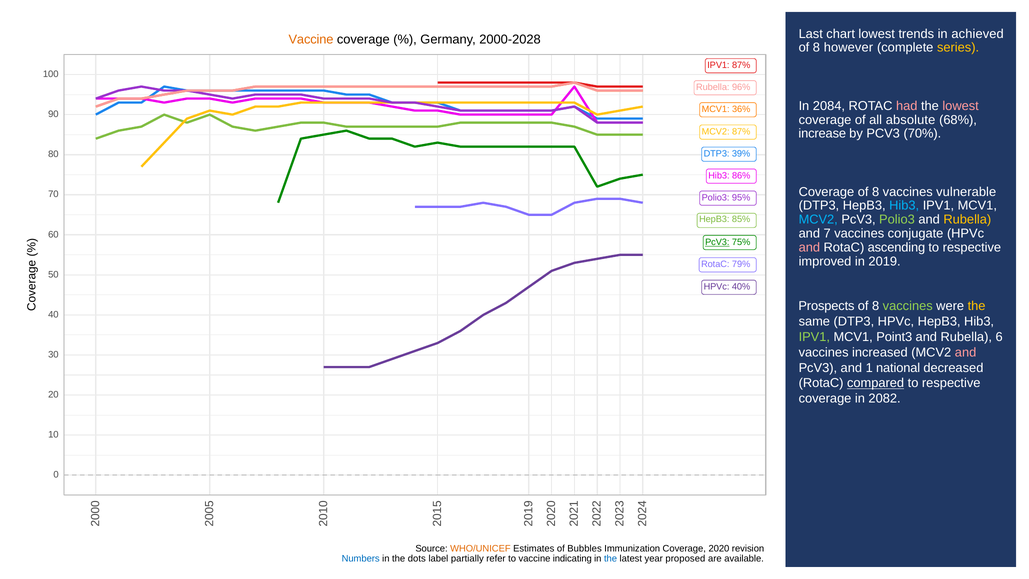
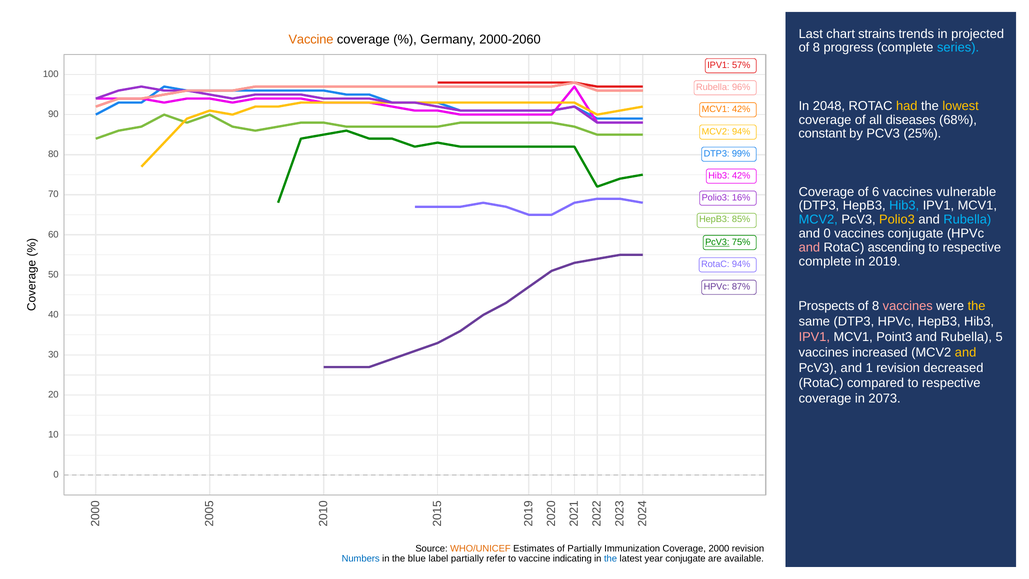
chart lowest: lowest -> strains
achieved: achieved -> projected
2000-2028: 2000-2028 -> 2000-2060
however: however -> progress
series colour: yellow -> light blue
IPV1 87%: 87% -> 57%
2084: 2084 -> 2048
had colour: pink -> yellow
lowest at (961, 106) colour: pink -> yellow
MCV1 36%: 36% -> 42%
absolute: absolute -> diseases
MCV2 87%: 87% -> 94%
increase: increase -> constant
70%: 70% -> 25%
39%: 39% -> 99%
Hib3 86%: 86% -> 42%
Coverage of 8: 8 -> 6
95%: 95% -> 16%
Polio3 at (897, 220) colour: light green -> yellow
Rubella at (967, 220) colour: yellow -> light blue
and 7: 7 -> 0
improved at (825, 261): improved -> complete
RotaC 79%: 79% -> 94%
40%: 40% -> 87%
vaccines at (908, 306) colour: light green -> pink
IPV1 at (814, 337) colour: light green -> pink
Rubella 6: 6 -> 5
and at (966, 352) colour: pink -> yellow
1 national: national -> revision
compared underline: present -> none
2082: 2082 -> 2073
of Bubbles: Bubbles -> Partially
2020: 2020 -> 2000
dots: dots -> blue
year proposed: proposed -> conjugate
